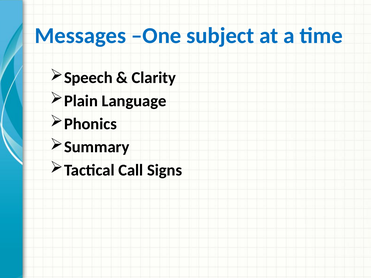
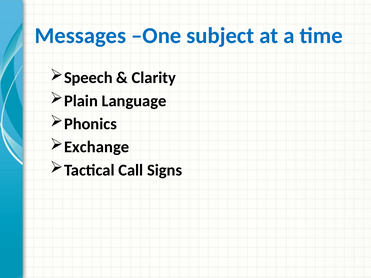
Summary: Summary -> Exchange
